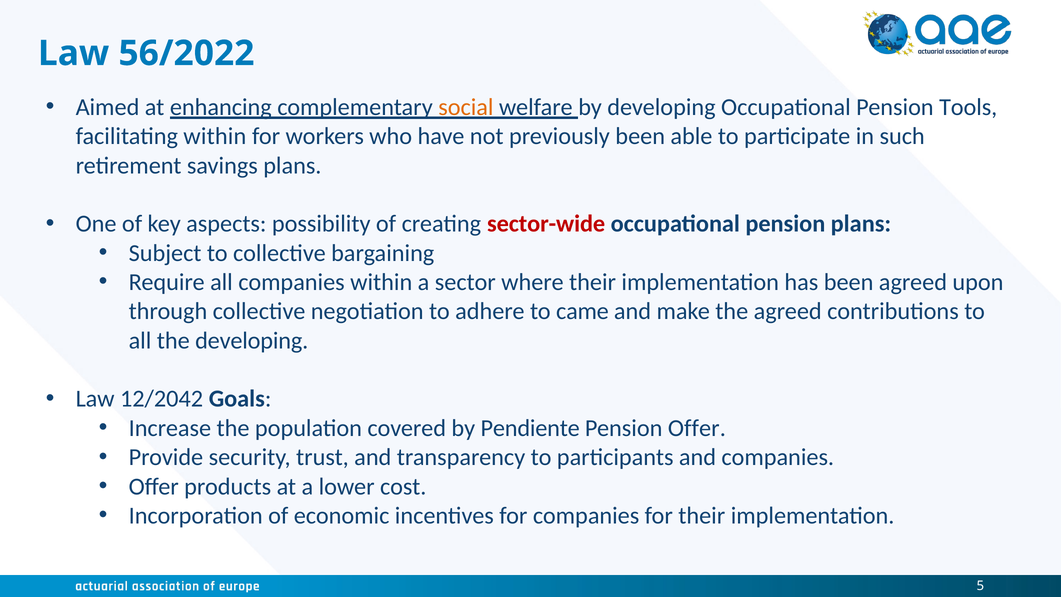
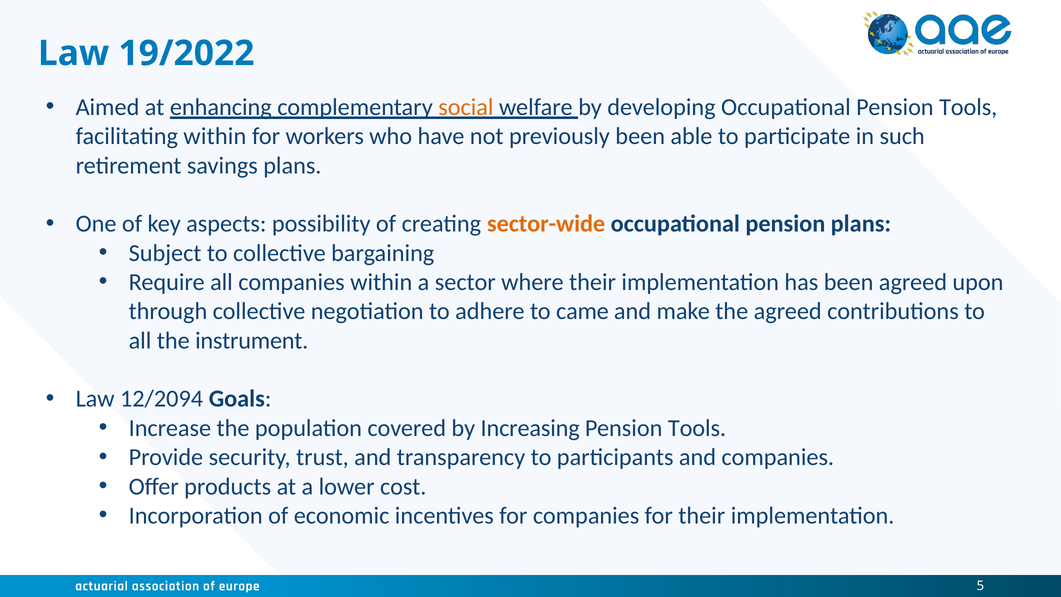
56/2022: 56/2022 -> 19/2022
sector-wide colour: red -> orange
the developing: developing -> instrument
12/2042: 12/2042 -> 12/2094
Pendiente: Pendiente -> Increasing
Offer at (697, 428): Offer -> Tools
